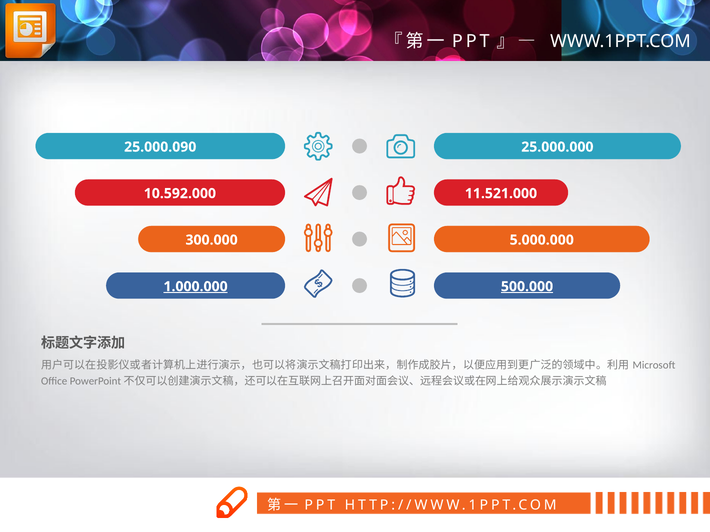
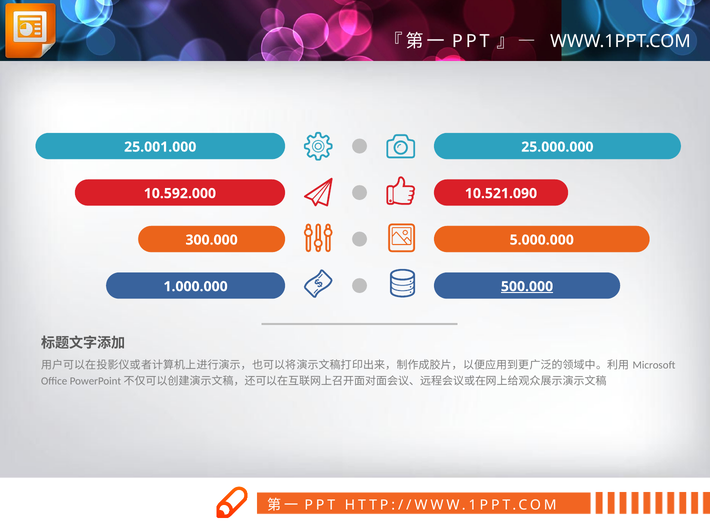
25.000.090: 25.000.090 -> 25.001.000
11.521.000: 11.521.000 -> 10.521.090
1.000.000 underline: present -> none
